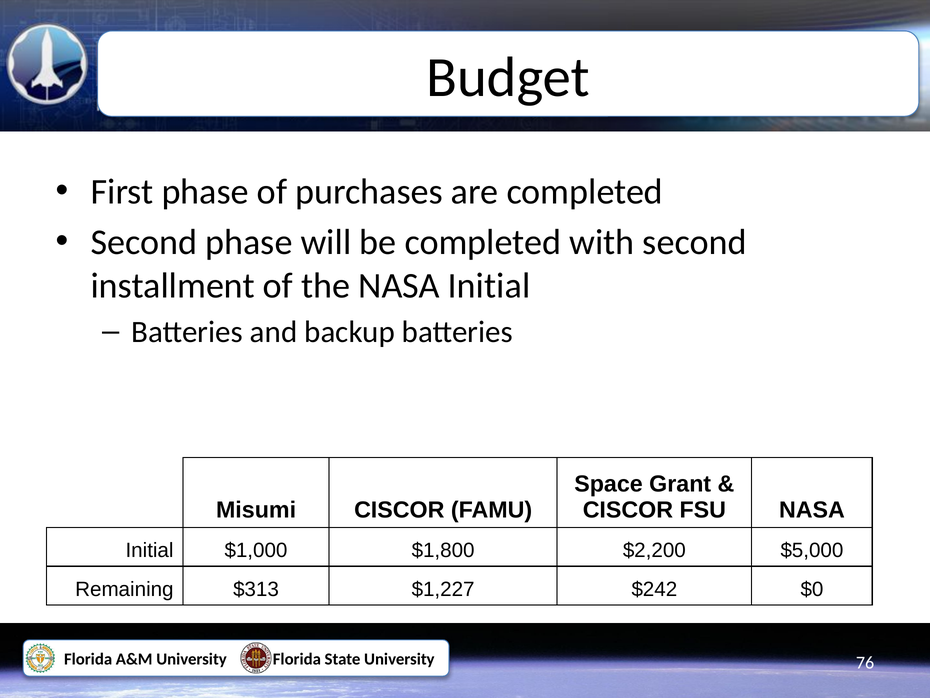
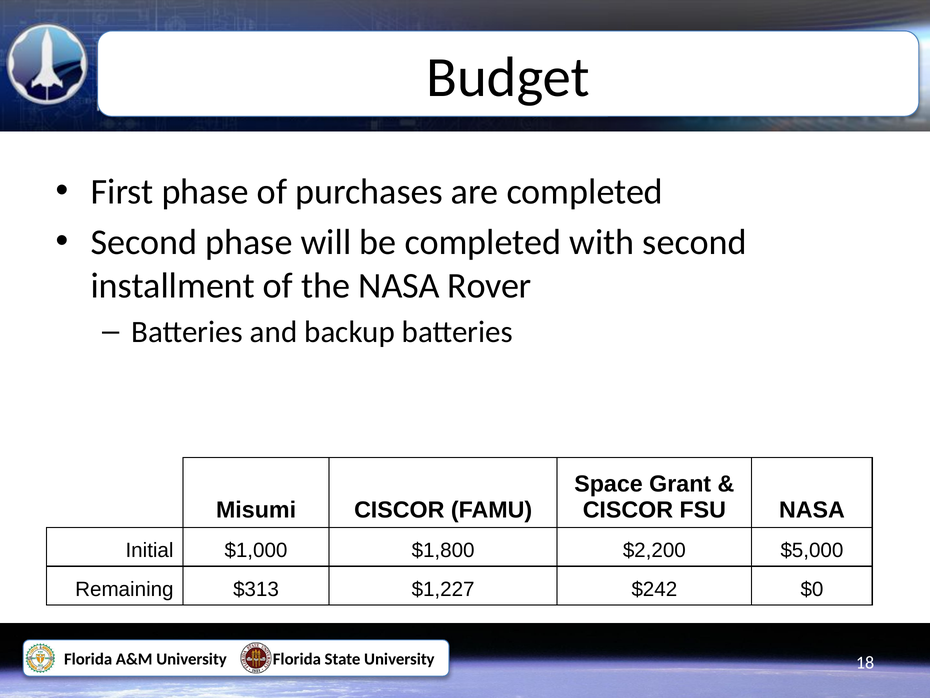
the NASA Initial: Initial -> Rover
76: 76 -> 18
